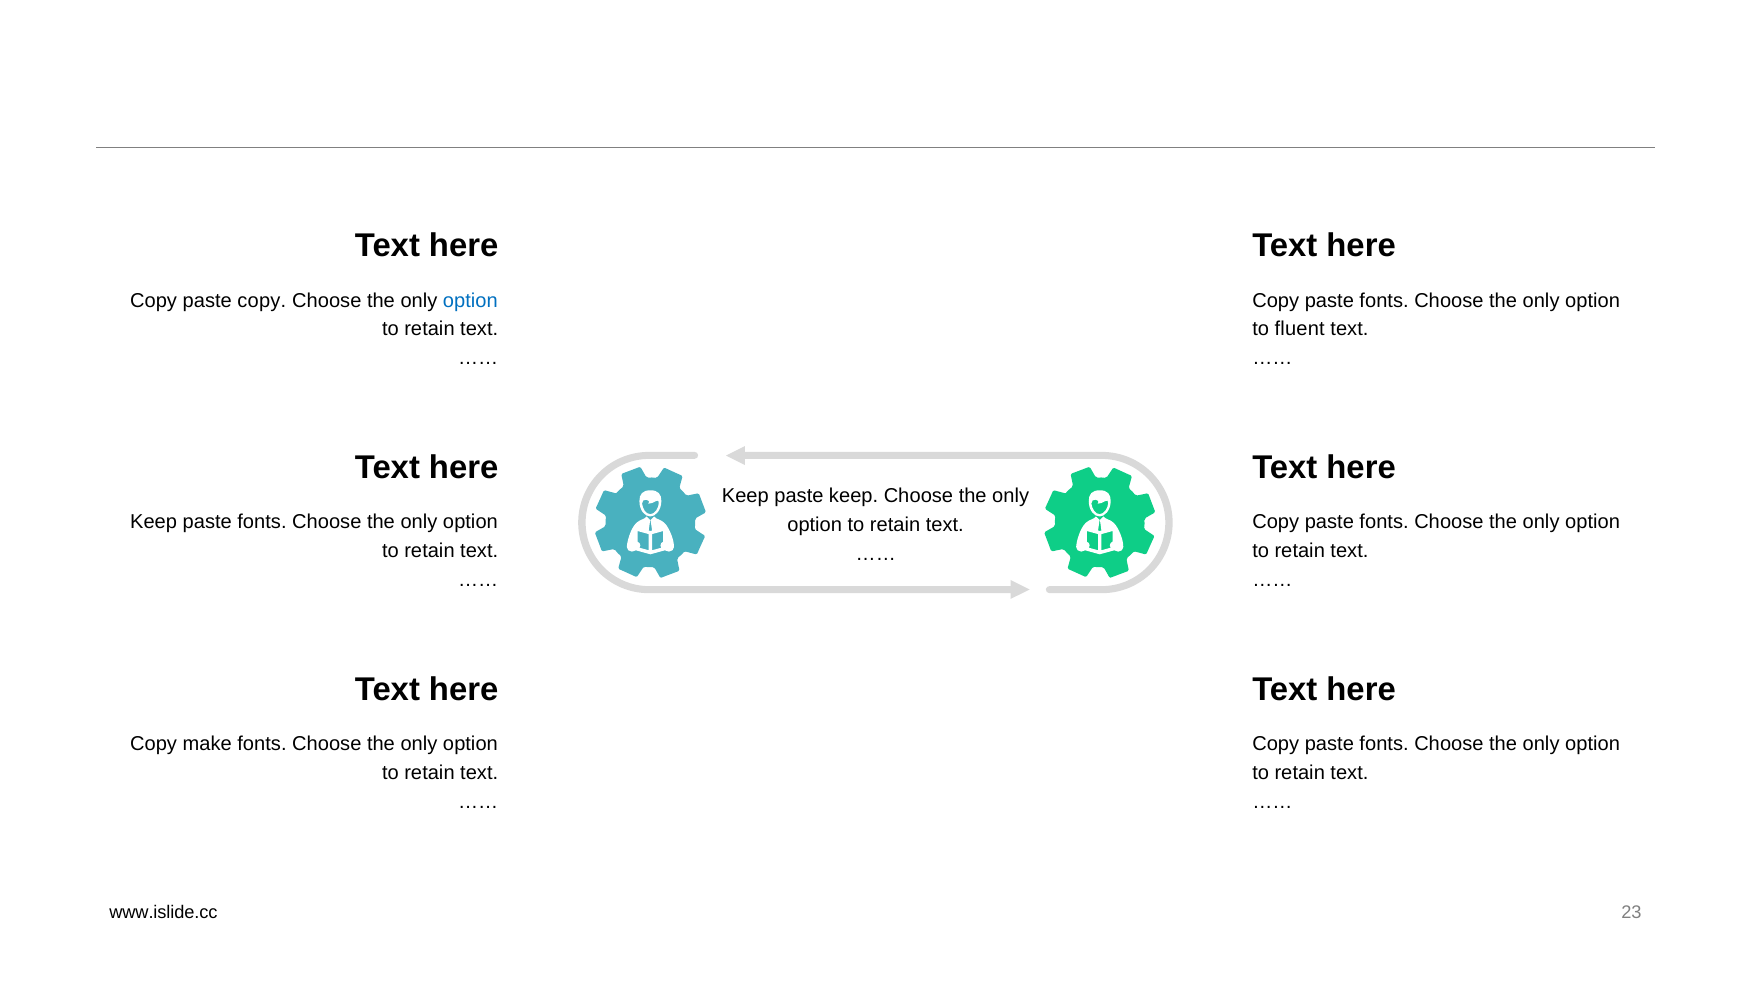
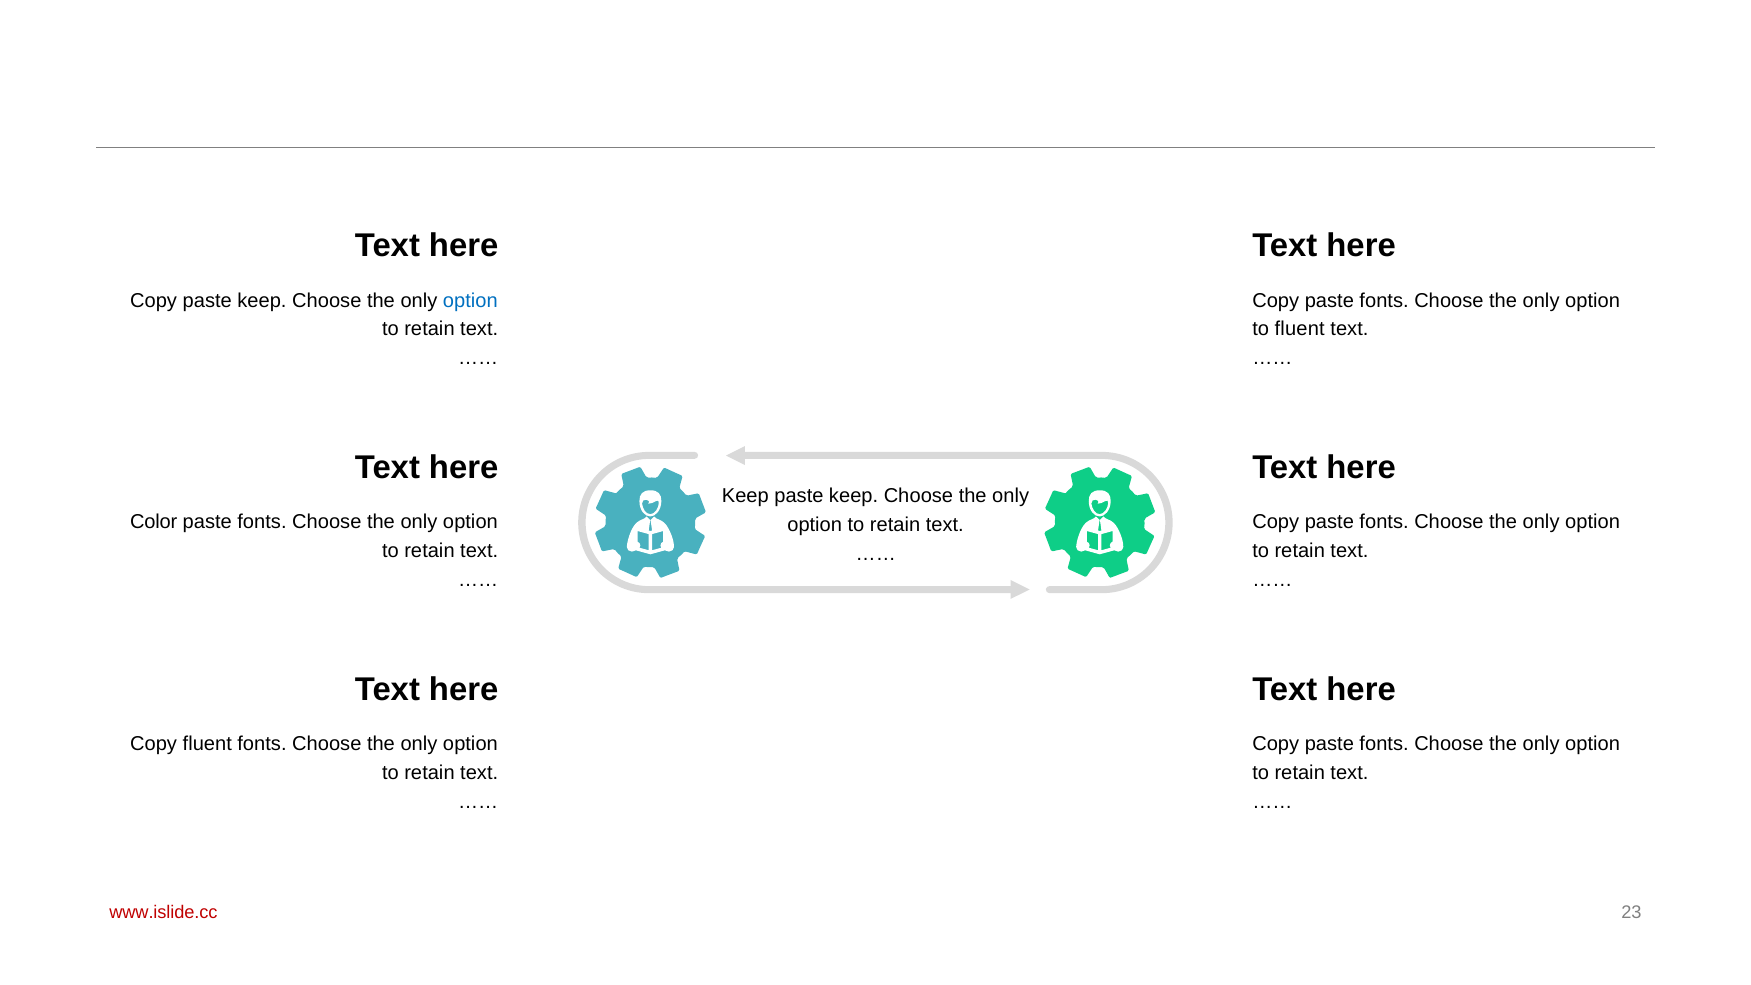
Copy paste copy: copy -> keep
Keep at (154, 522): Keep -> Color
Copy make: make -> fluent
www.islide.cc colour: black -> red
